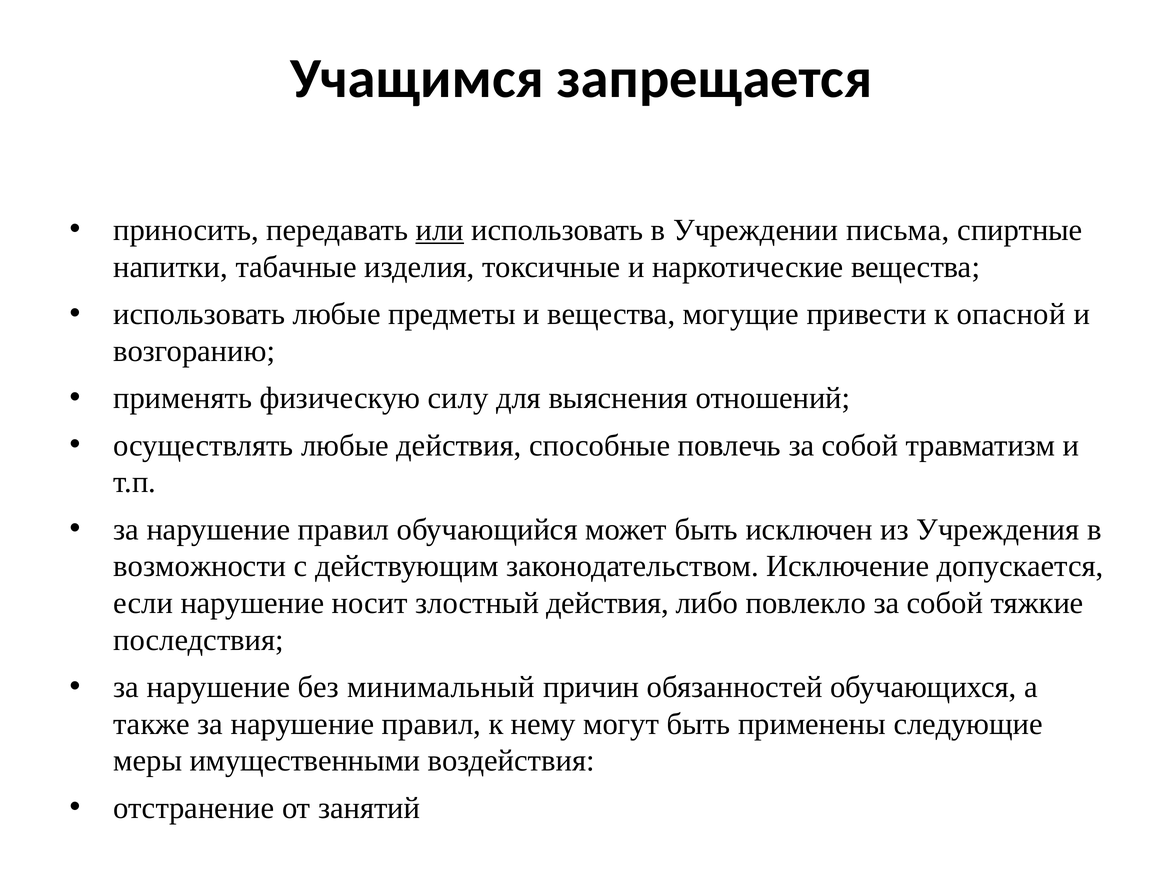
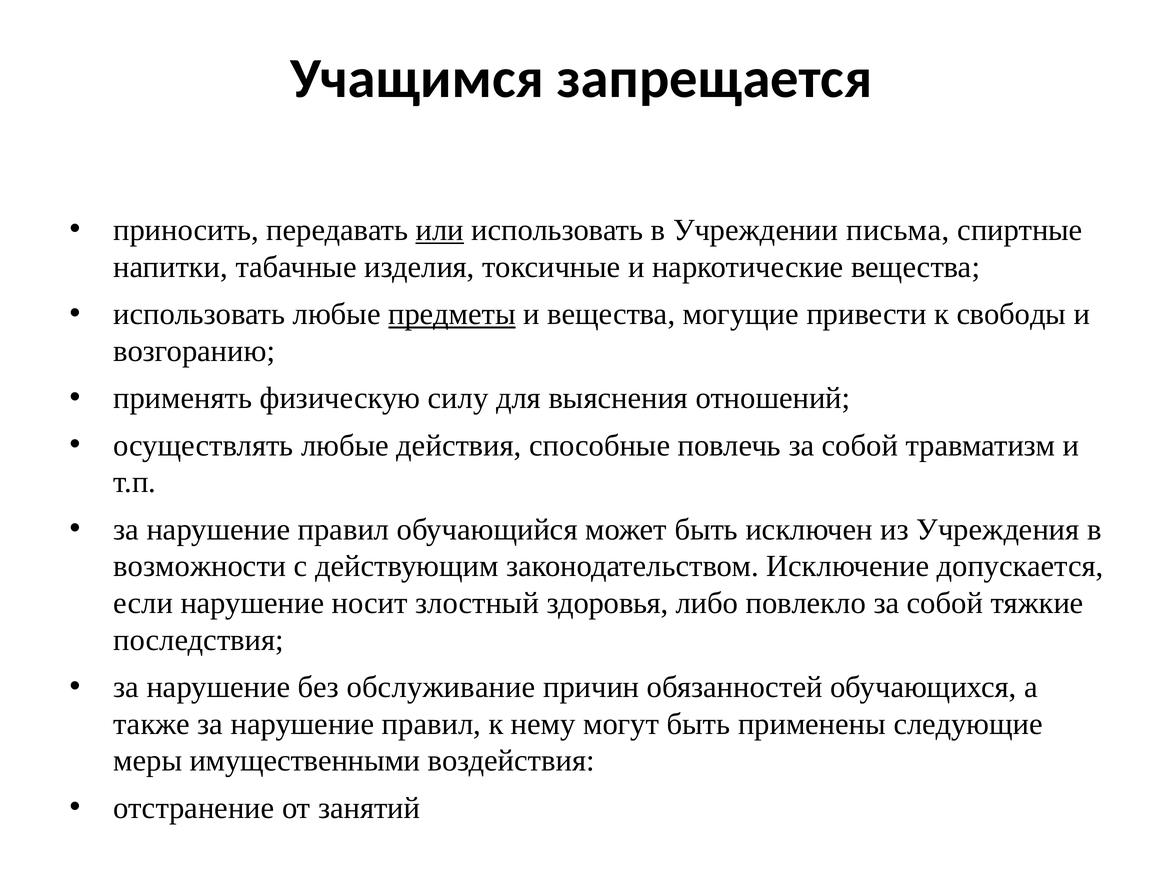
предметы underline: none -> present
опасной: опасной -> свободы
злостный действия: действия -> здоровья
минимальный: минимальный -> обслуживание
